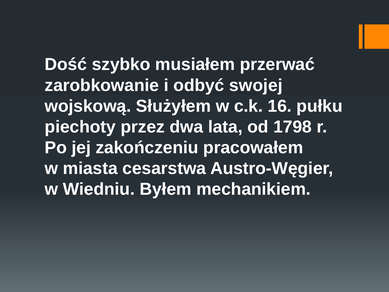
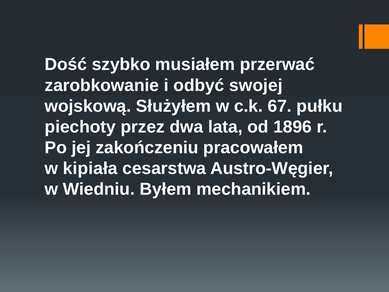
16: 16 -> 67
1798: 1798 -> 1896
miasta: miasta -> kipiała
